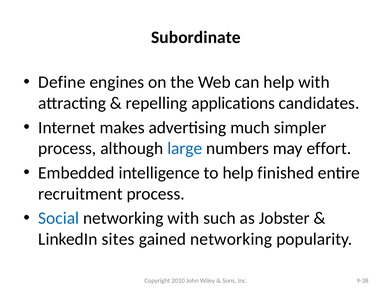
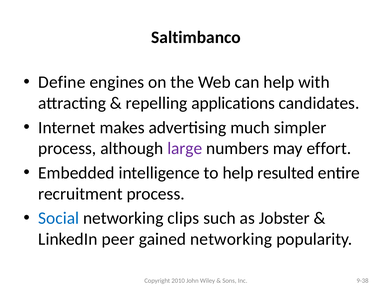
Subordinate: Subordinate -> Saltimbanco
large colour: blue -> purple
finished: finished -> resulted
networking with: with -> clips
sites: sites -> peer
